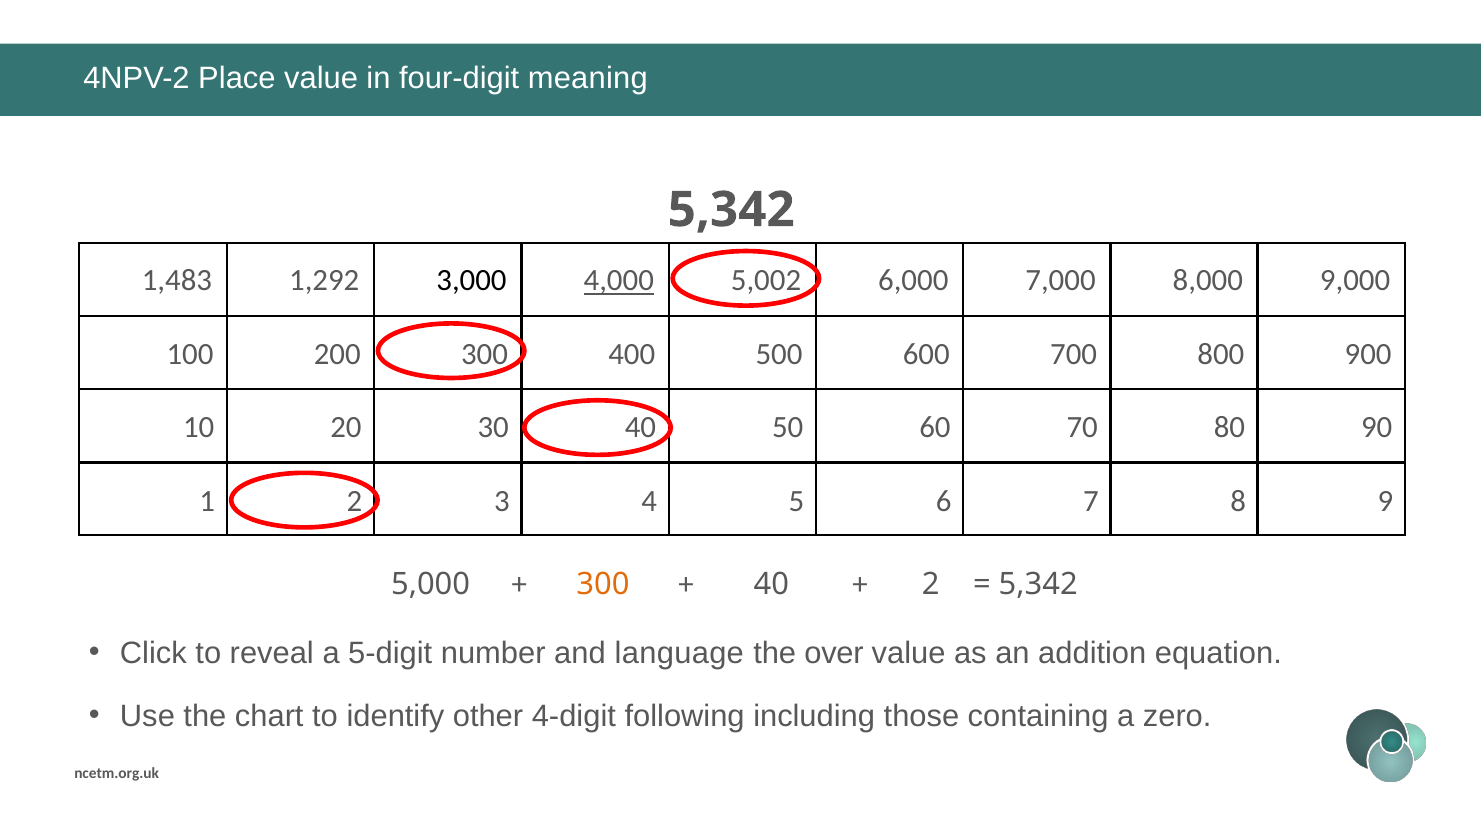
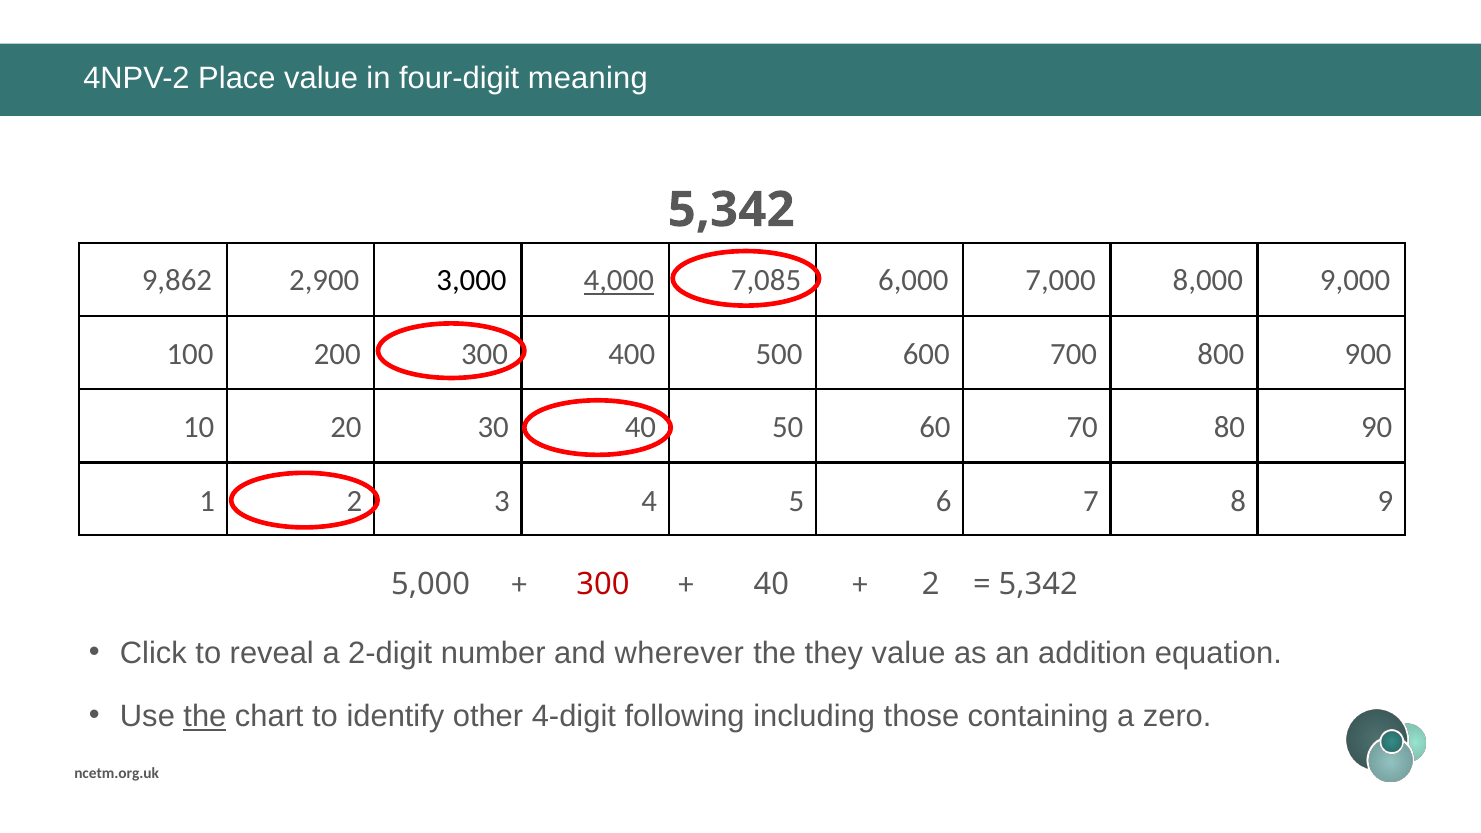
1,483: 1,483 -> 9,862
1,292: 1,292 -> 2,900
5,002: 5,002 -> 7,085
300 at (603, 585) colour: orange -> red
5-digit: 5-digit -> 2-digit
language: language -> wherever
over: over -> they
the at (205, 716) underline: none -> present
